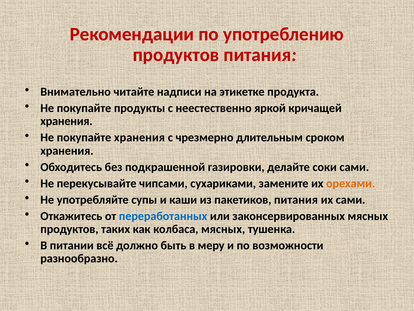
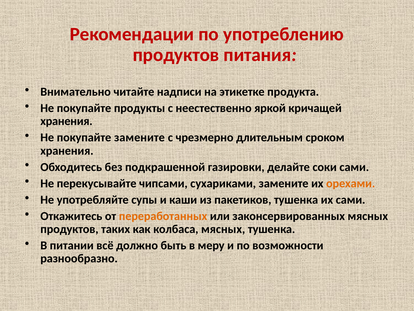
покупайте хранения: хранения -> замените
пакетиков питания: питания -> тушенка
переработанных colour: blue -> orange
